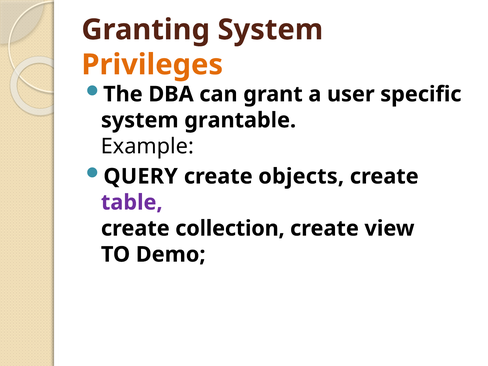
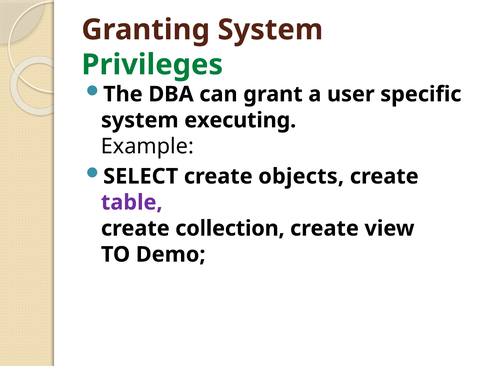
Privileges colour: orange -> green
grantable: grantable -> executing
QUERY: QUERY -> SELECT
